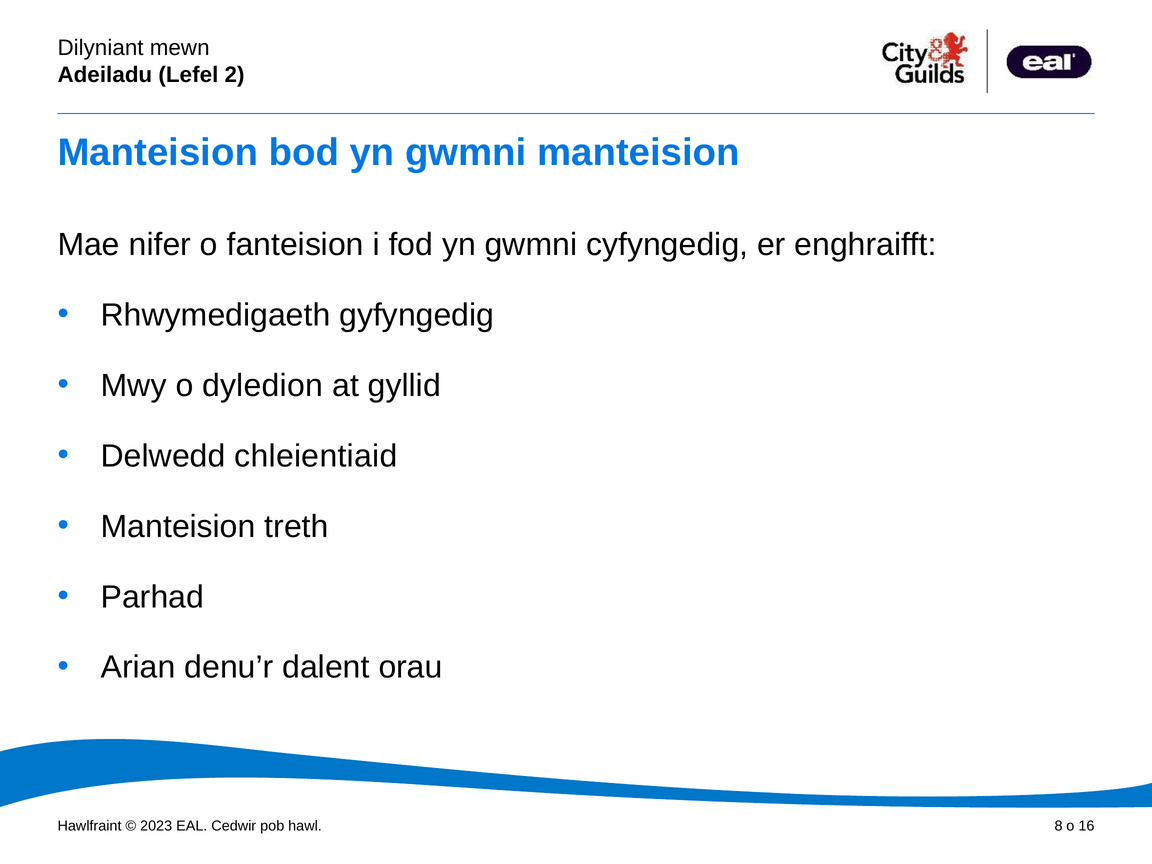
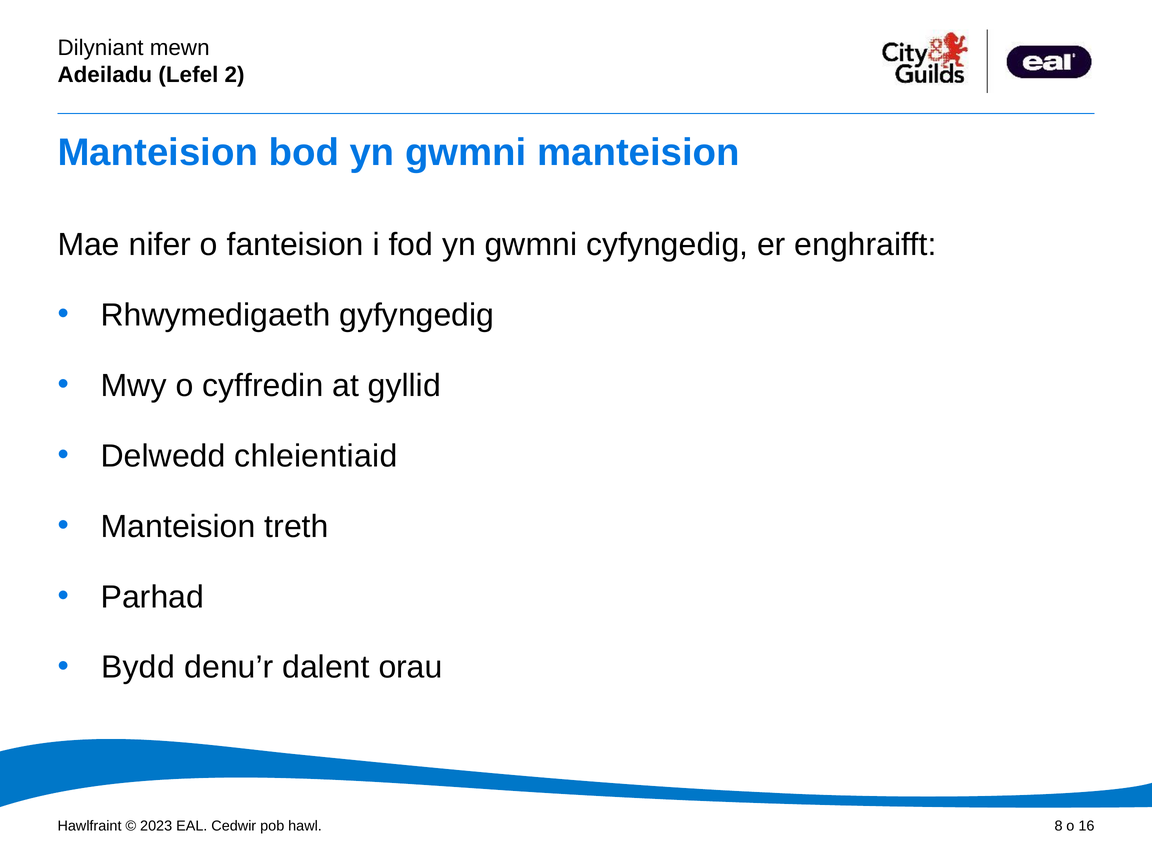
dyledion: dyledion -> cyffredin
Arian: Arian -> Bydd
